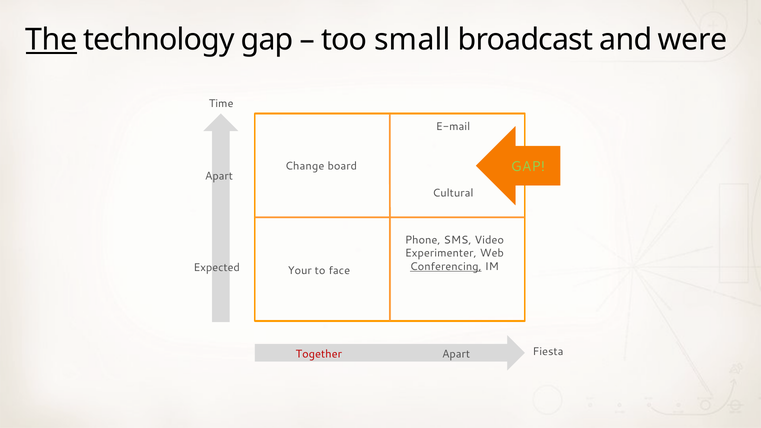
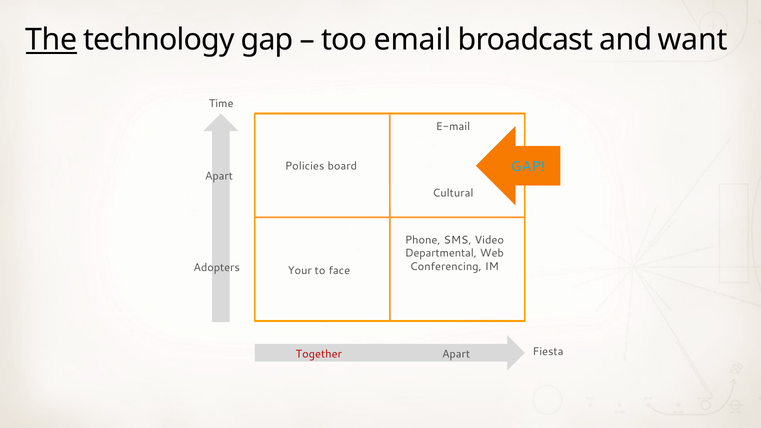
small: small -> email
were: were -> want
GAP at (528, 167) colour: light green -> light blue
Change: Change -> Policies
Experimenter: Experimenter -> Departmental
Conferencing underline: present -> none
Expected: Expected -> Adopters
